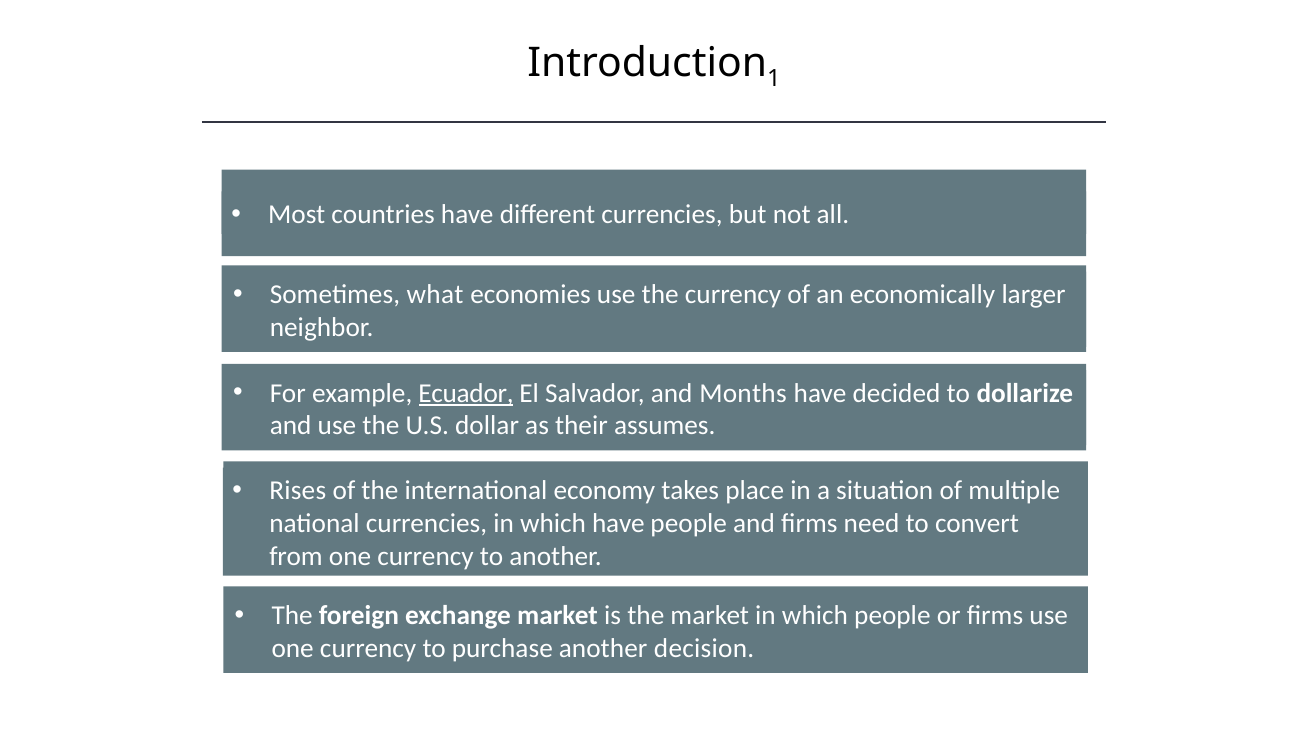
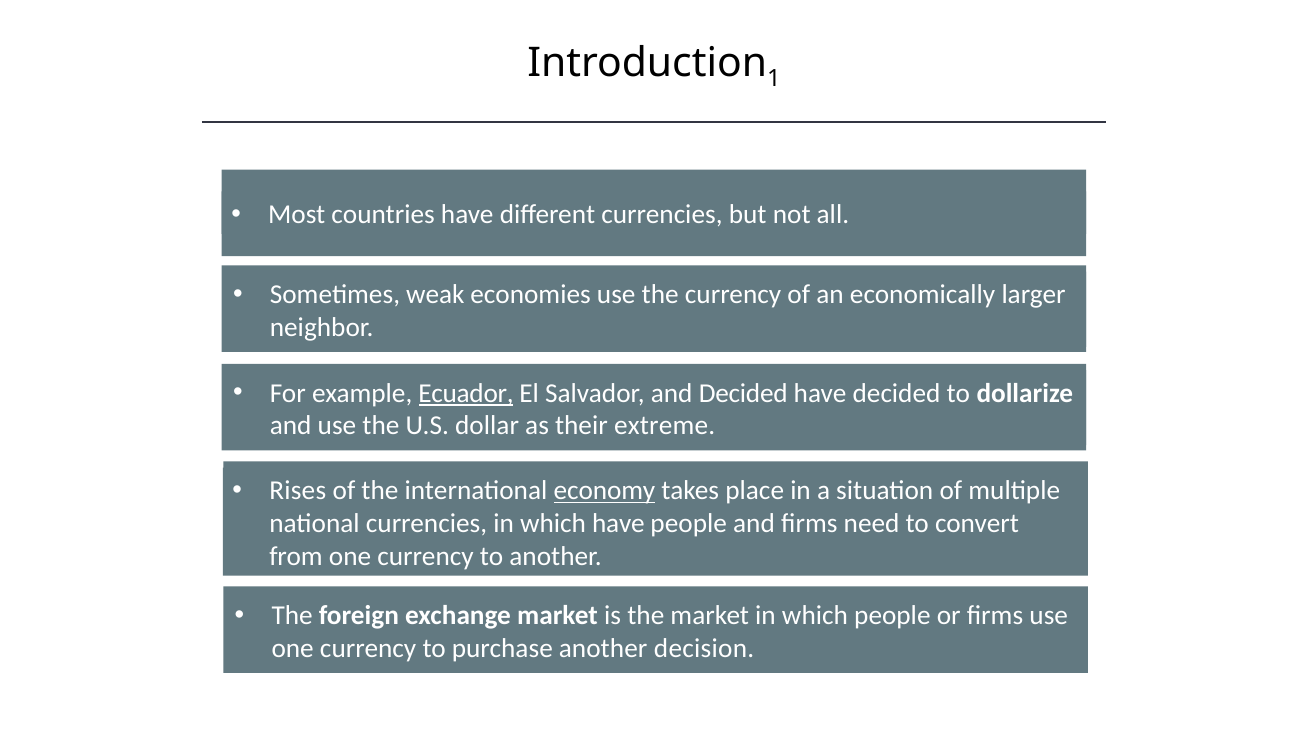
what: what -> weak
and Months: Months -> Decided
assumes: assumes -> extreme
economy underline: none -> present
